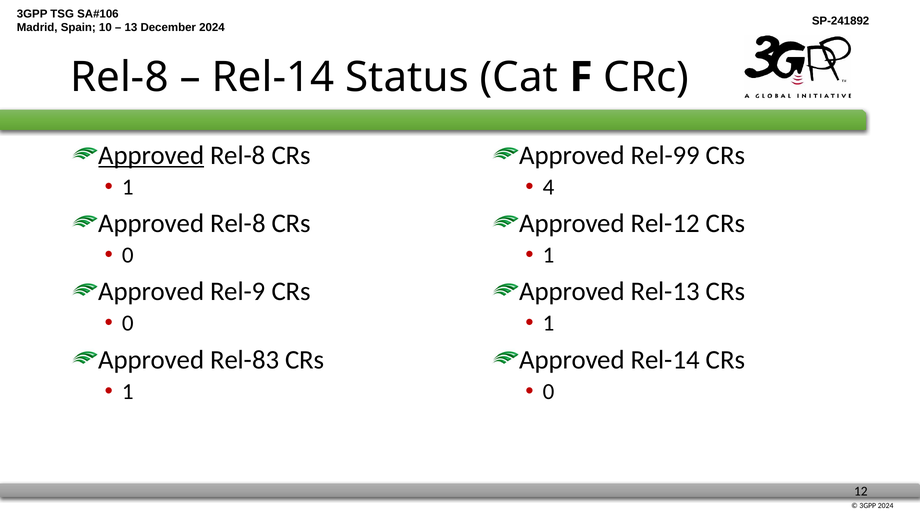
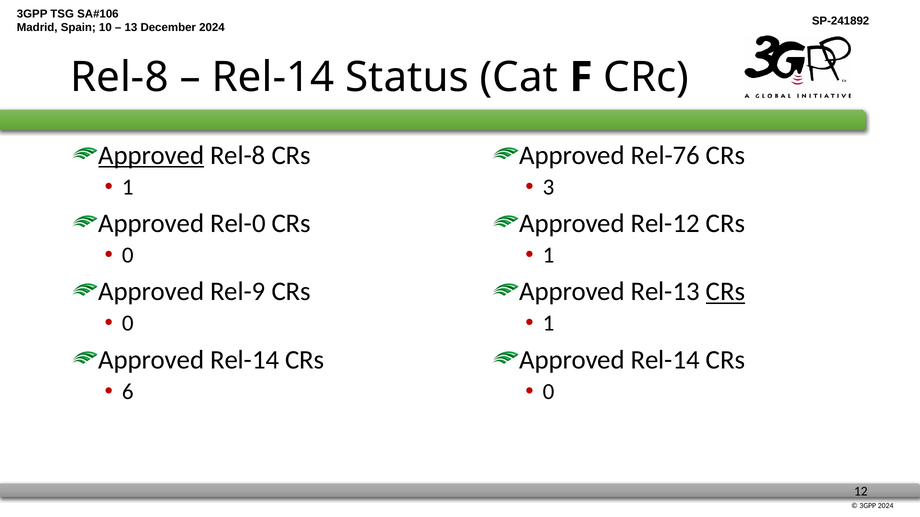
Rel-99: Rel-99 -> Rel-76
4: 4 -> 3
Rel-8 at (238, 224): Rel-8 -> Rel-0
CRs at (726, 292) underline: none -> present
Rel-83 at (245, 360): Rel-83 -> Rel-14
1 at (128, 392): 1 -> 6
